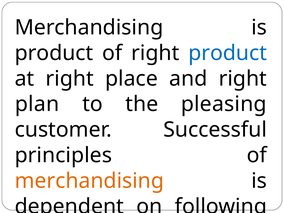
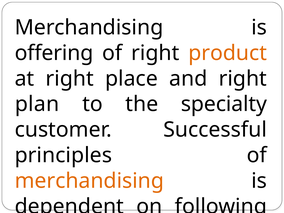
product at (54, 53): product -> offering
product at (228, 53) colour: blue -> orange
pleasing: pleasing -> specialty
